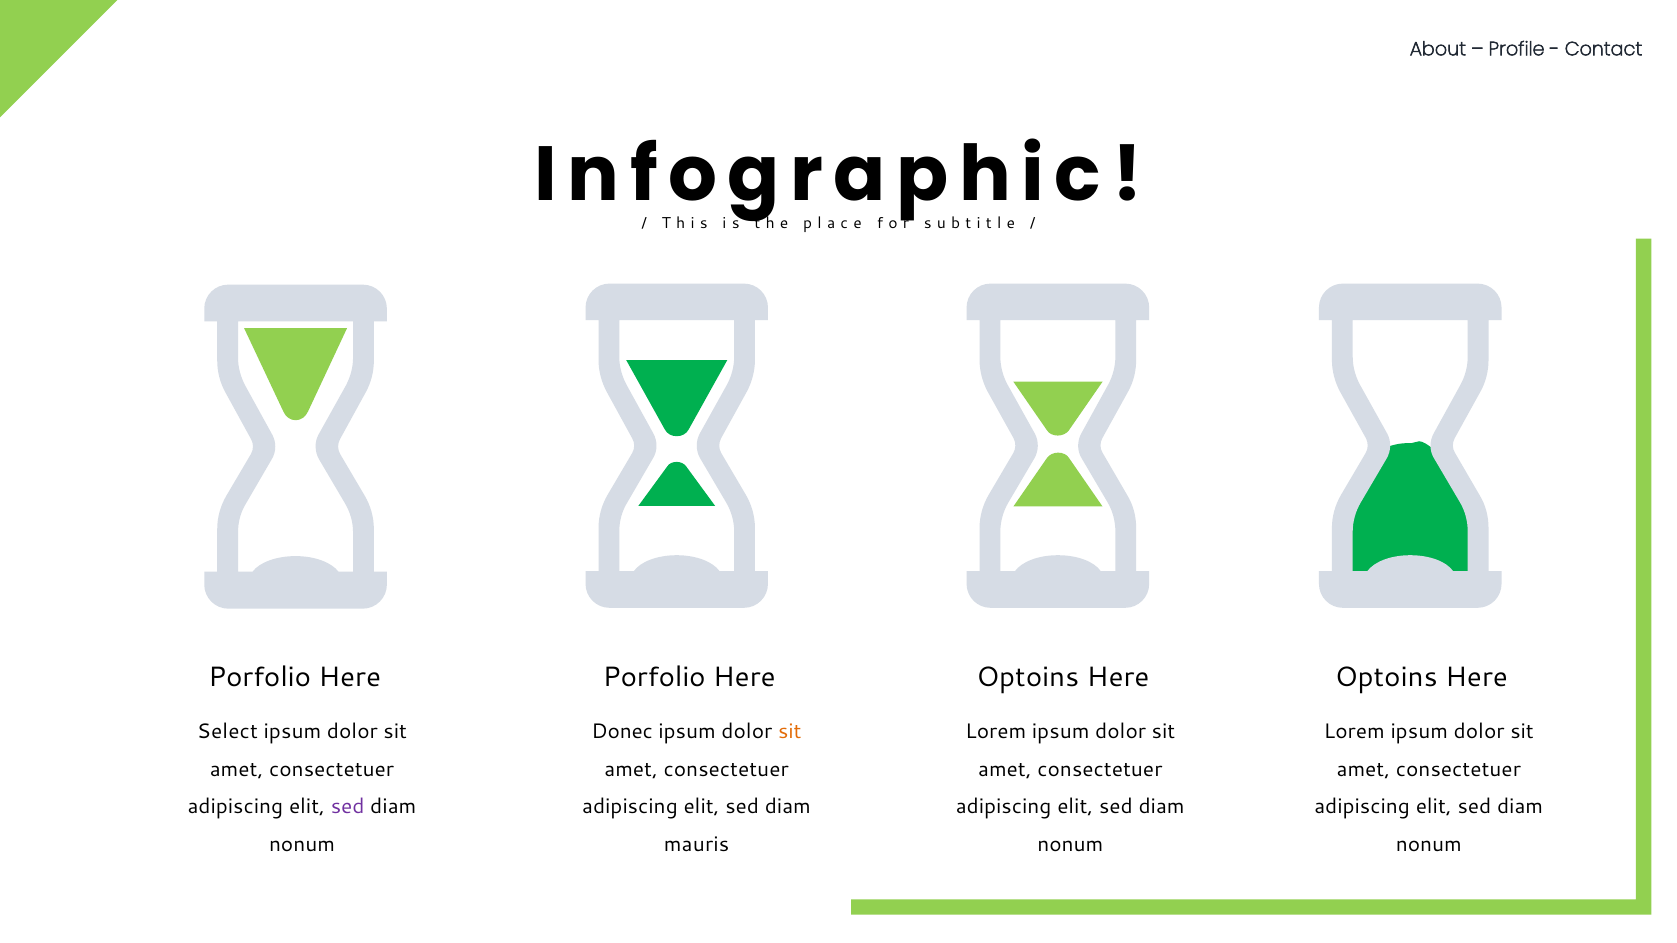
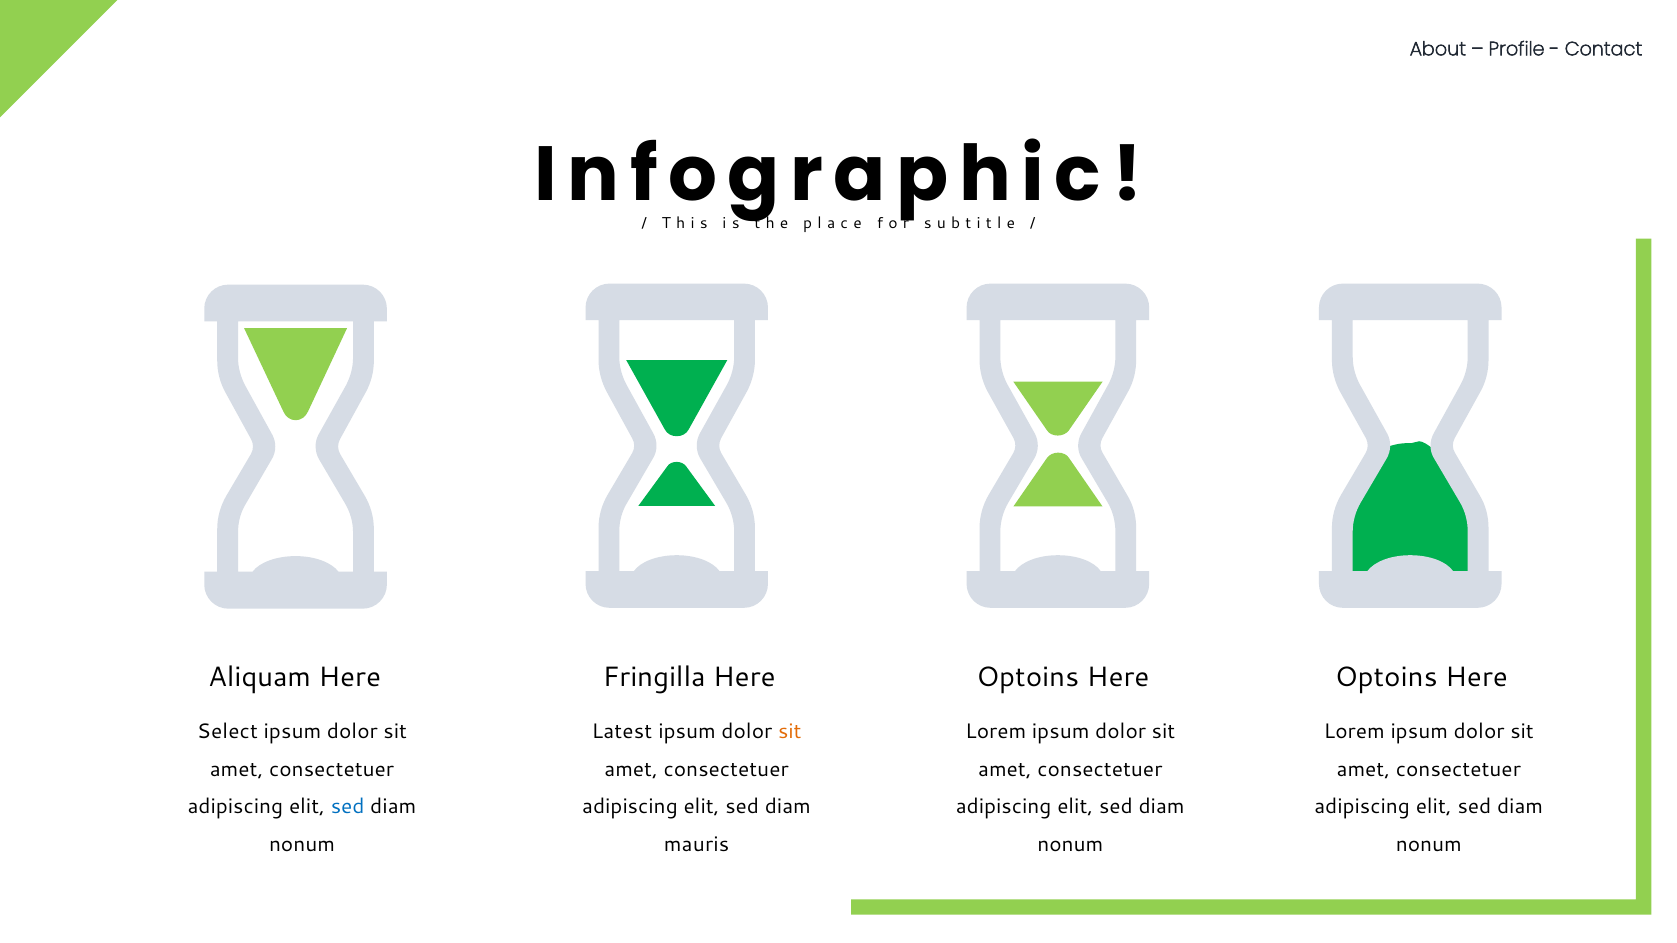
Porfolio at (260, 677): Porfolio -> Aliquam
Porfolio at (654, 677): Porfolio -> Fringilla
Donec: Donec -> Latest
sed at (348, 807) colour: purple -> blue
